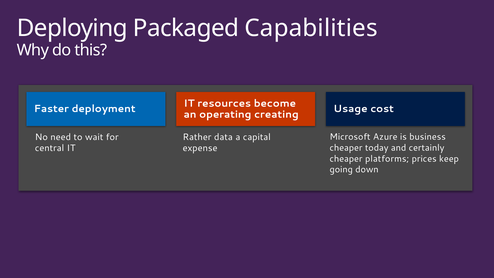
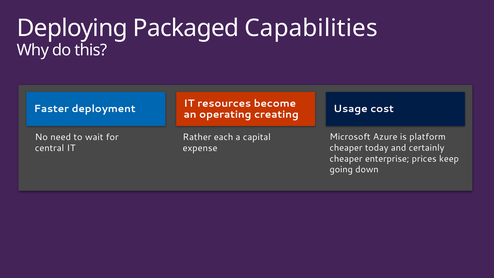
business: business -> platform
data: data -> each
platforms: platforms -> enterprise
